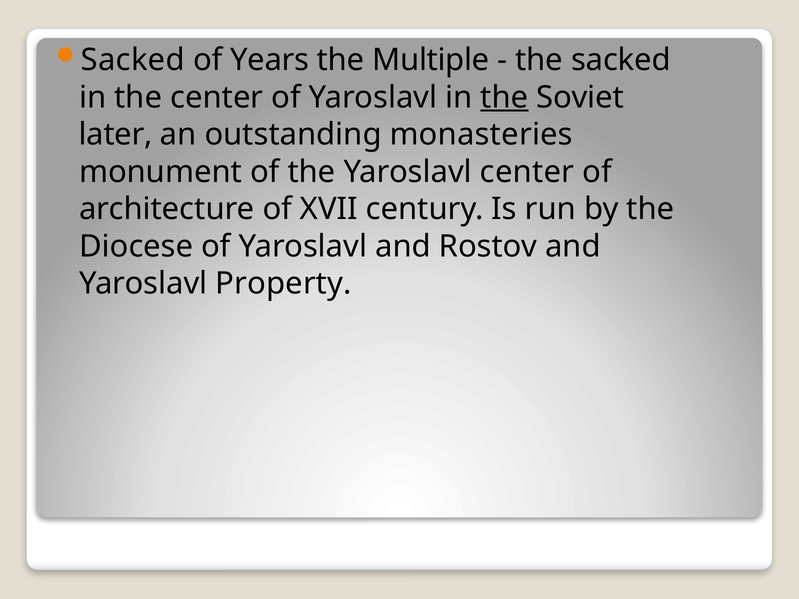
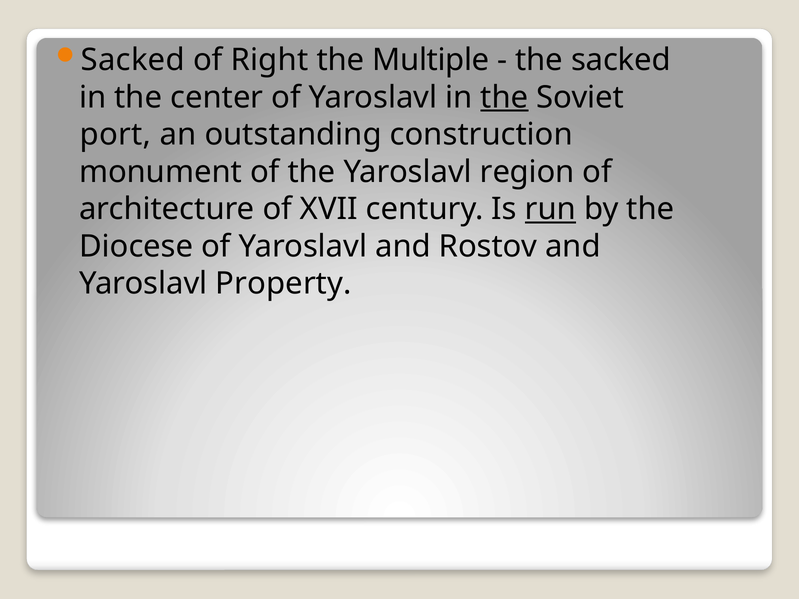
Years: Years -> Right
later: later -> port
monasteries: monasteries -> construction
Yaroslavl center: center -> region
run underline: none -> present
